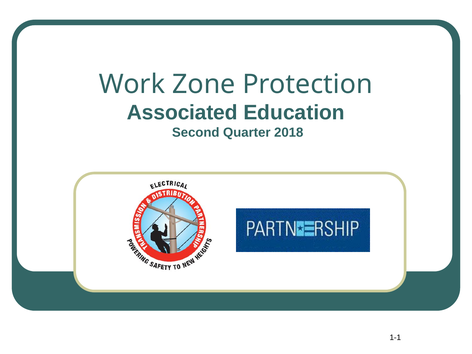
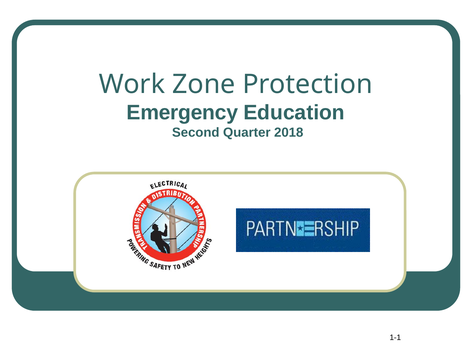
Associated: Associated -> Emergency
